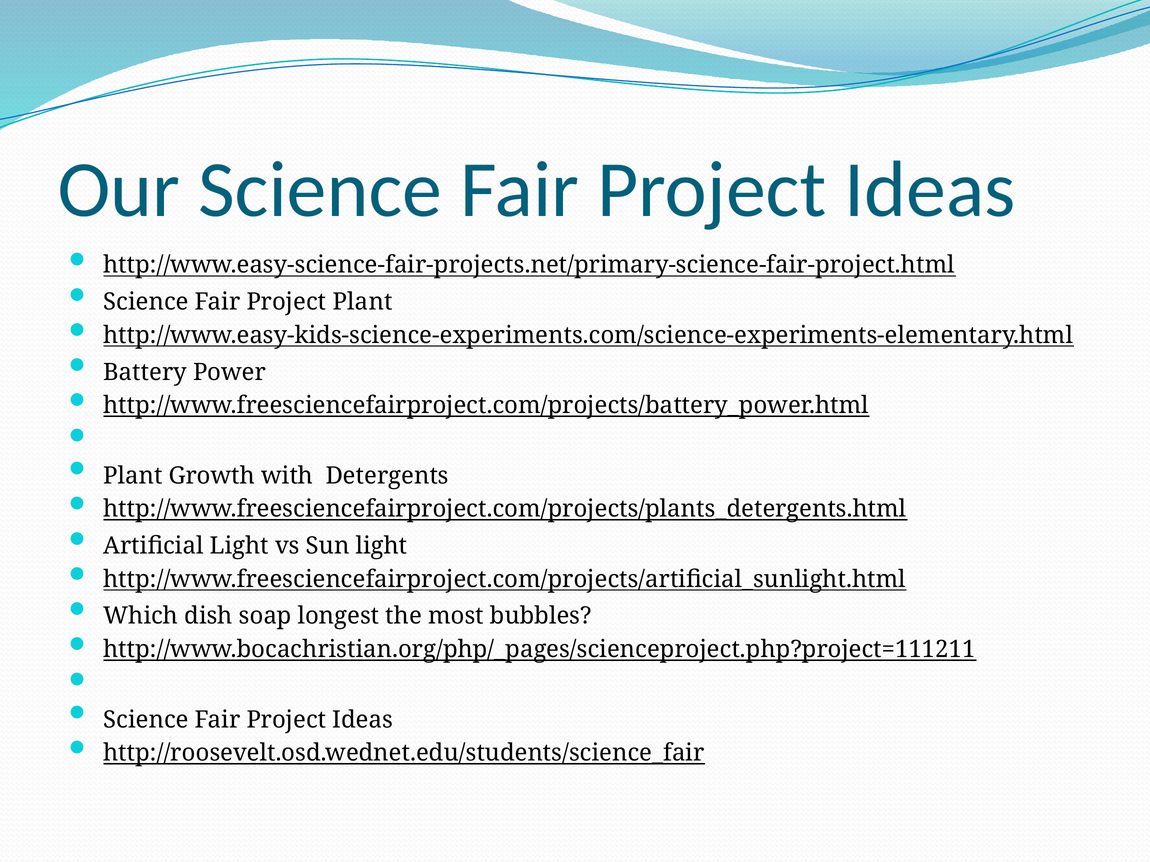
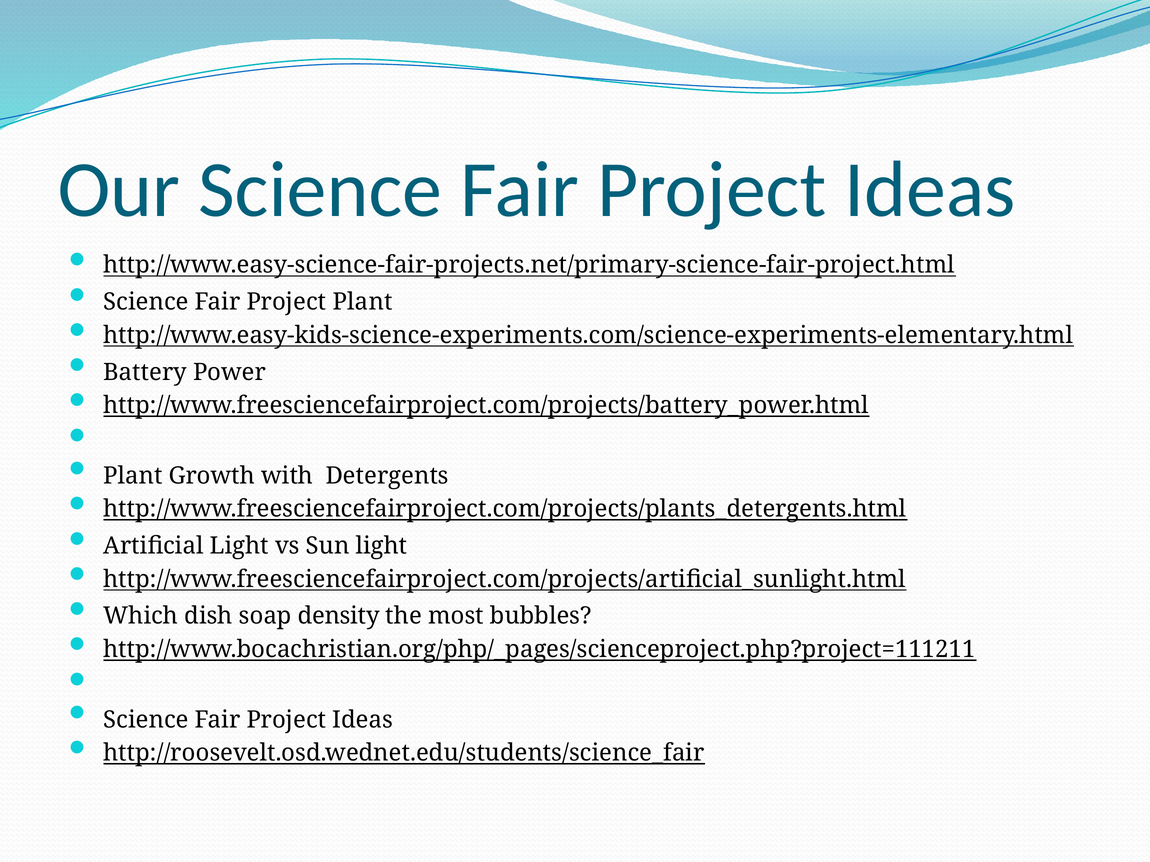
longest: longest -> density
